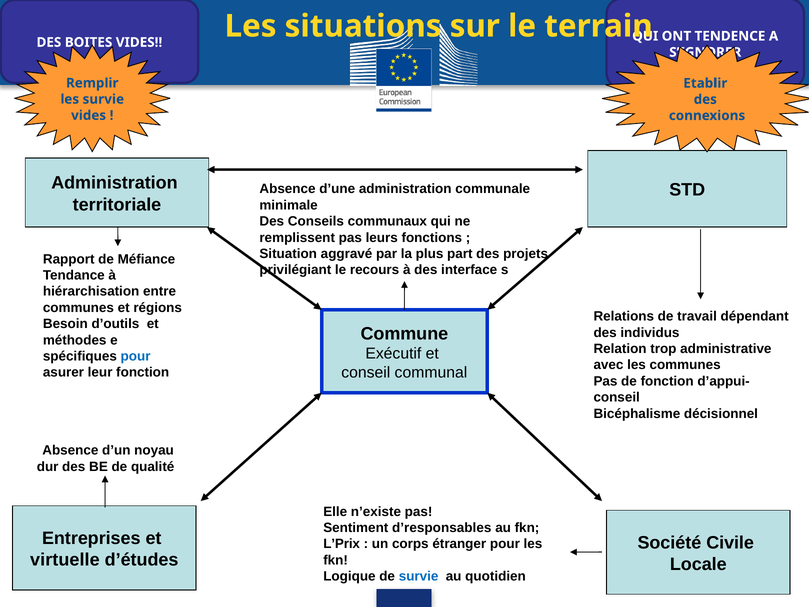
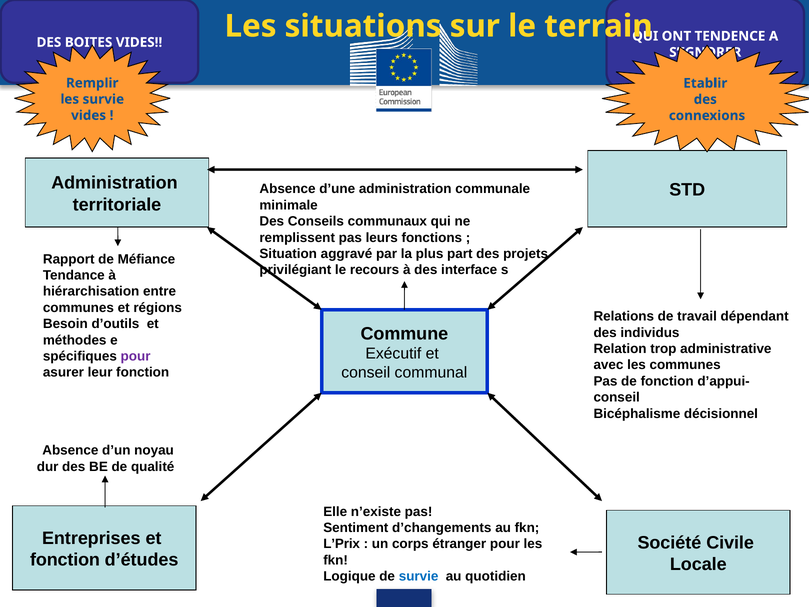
pour at (136, 356) colour: blue -> purple
d’responsables: d’responsables -> d’changements
virtuelle at (65, 560): virtuelle -> fonction
